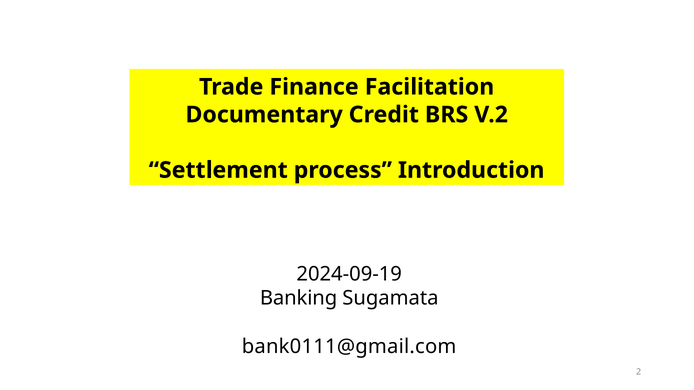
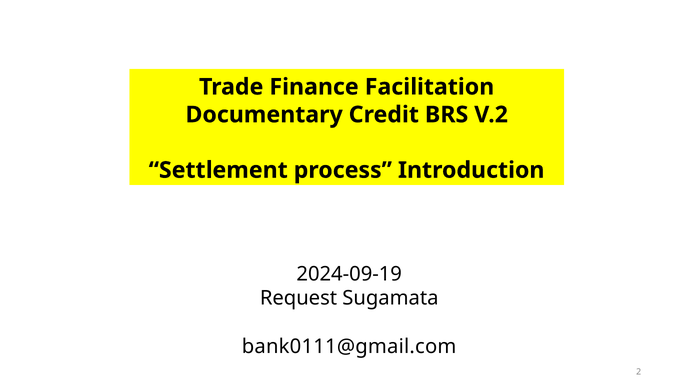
Banking: Banking -> Request
